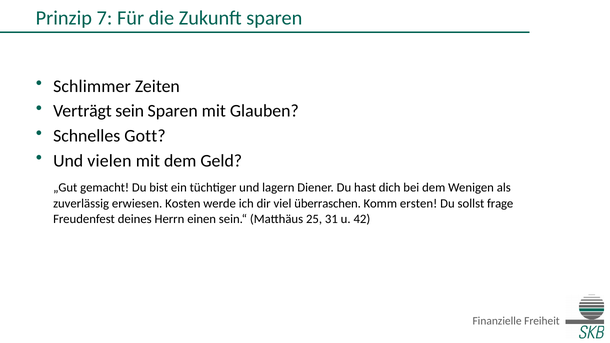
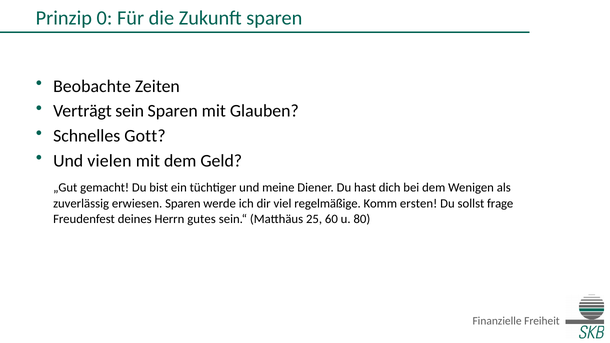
7: 7 -> 0
Schlimmer: Schlimmer -> Beobachte
lagern: lagern -> meine
erwiesen Kosten: Kosten -> Sparen
überraschen: überraschen -> regelmäßige
einen: einen -> gutes
31: 31 -> 60
42: 42 -> 80
